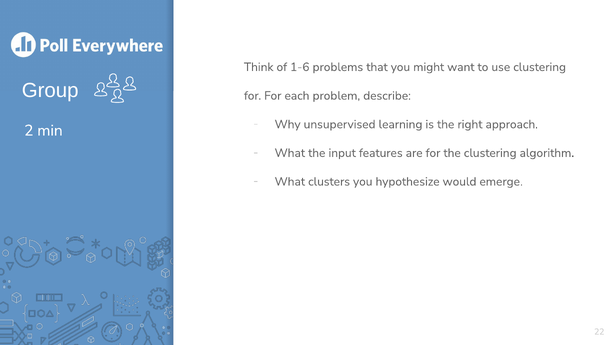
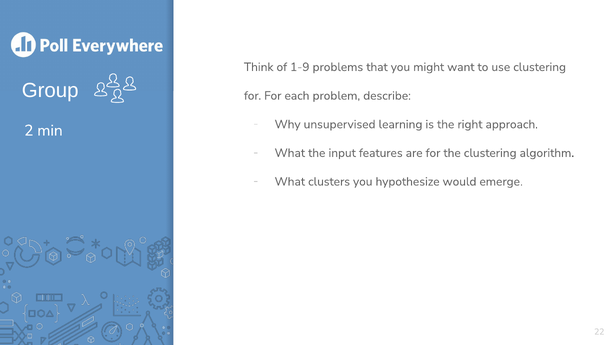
1-6: 1-6 -> 1-9
